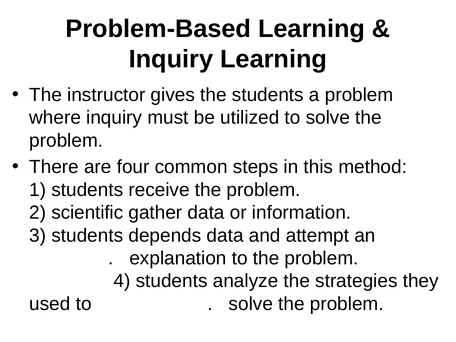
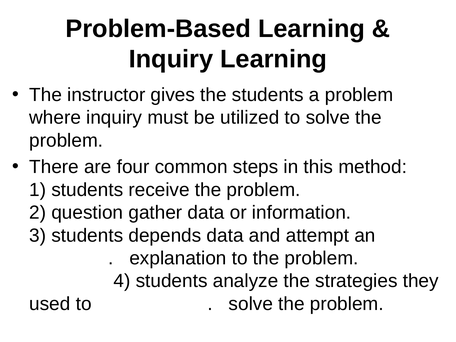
scientific: scientific -> question
